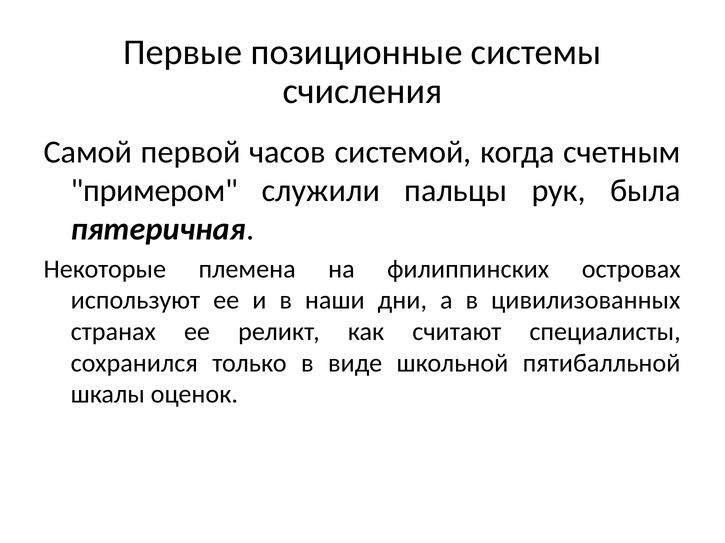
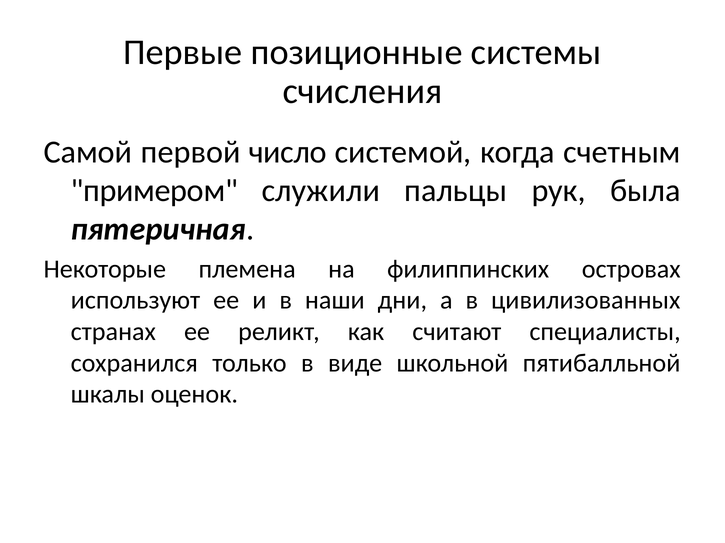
часов: часов -> число
